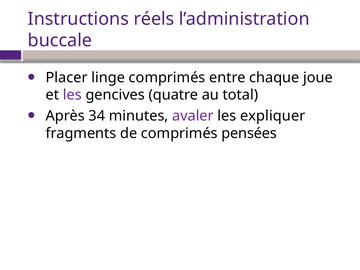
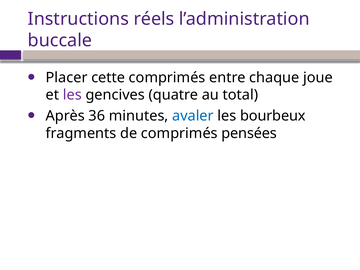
linge: linge -> cette
34: 34 -> 36
avaler colour: purple -> blue
expliquer: expliquer -> bourbeux
